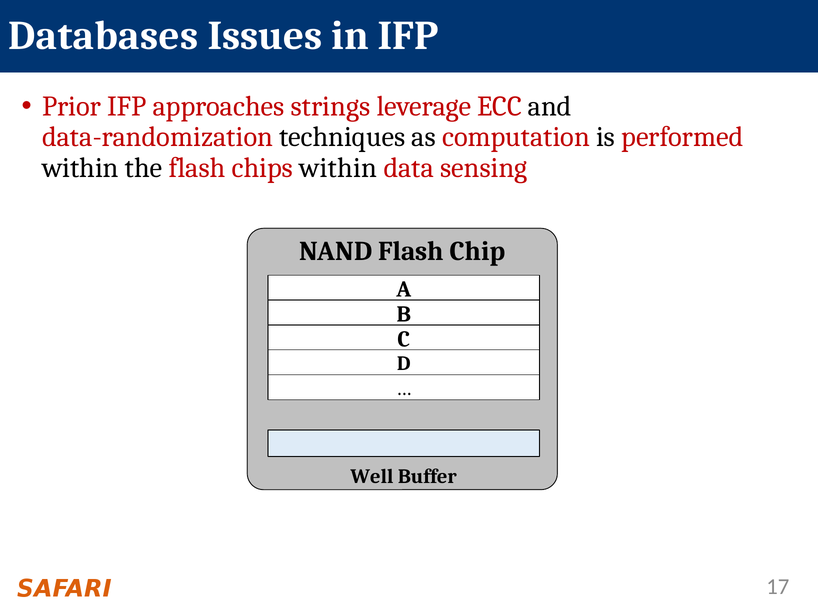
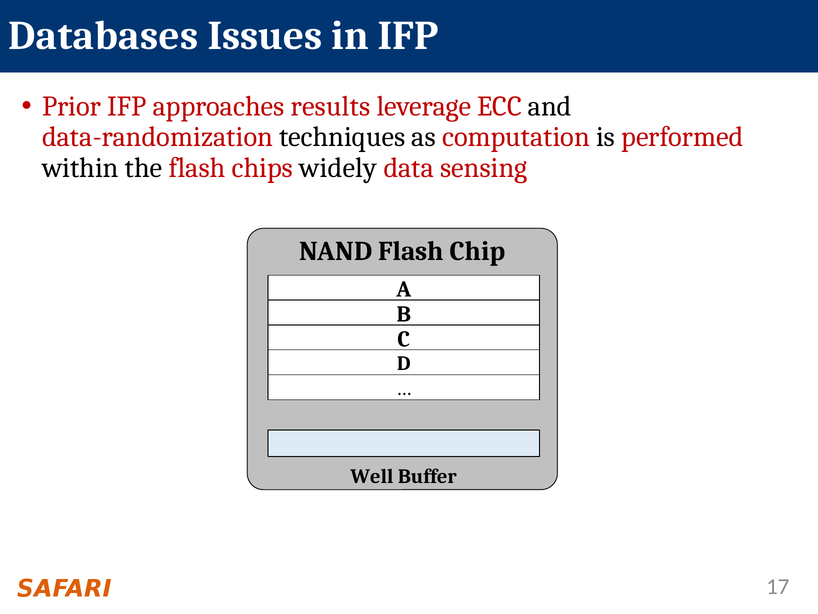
strings: strings -> results
chips within: within -> widely
